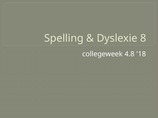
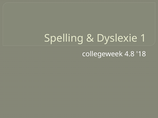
8: 8 -> 1
